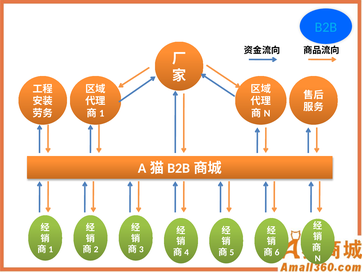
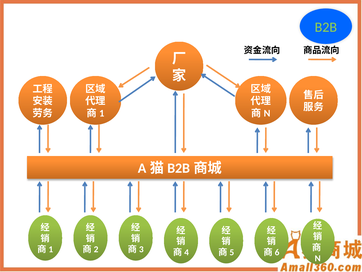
B2B colour: light blue -> light green
